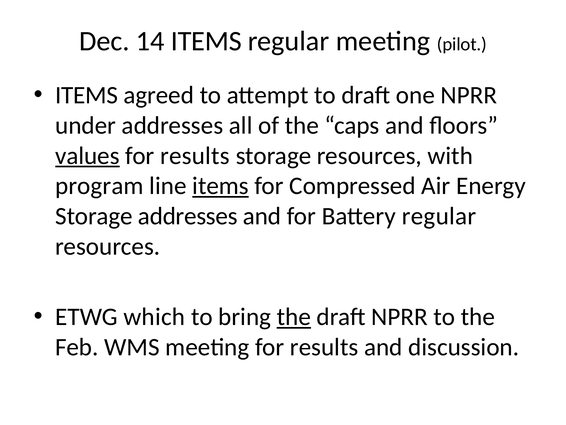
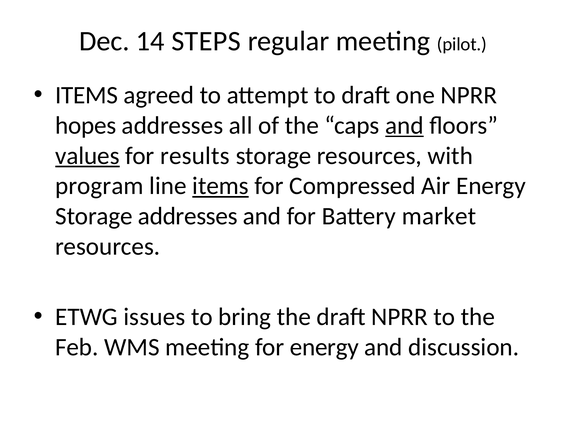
14 ITEMS: ITEMS -> STEPS
under: under -> hopes
and at (404, 125) underline: none -> present
Battery regular: regular -> market
which: which -> issues
the at (294, 317) underline: present -> none
meeting for results: results -> energy
